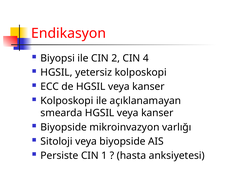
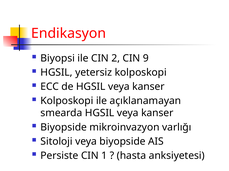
4: 4 -> 9
